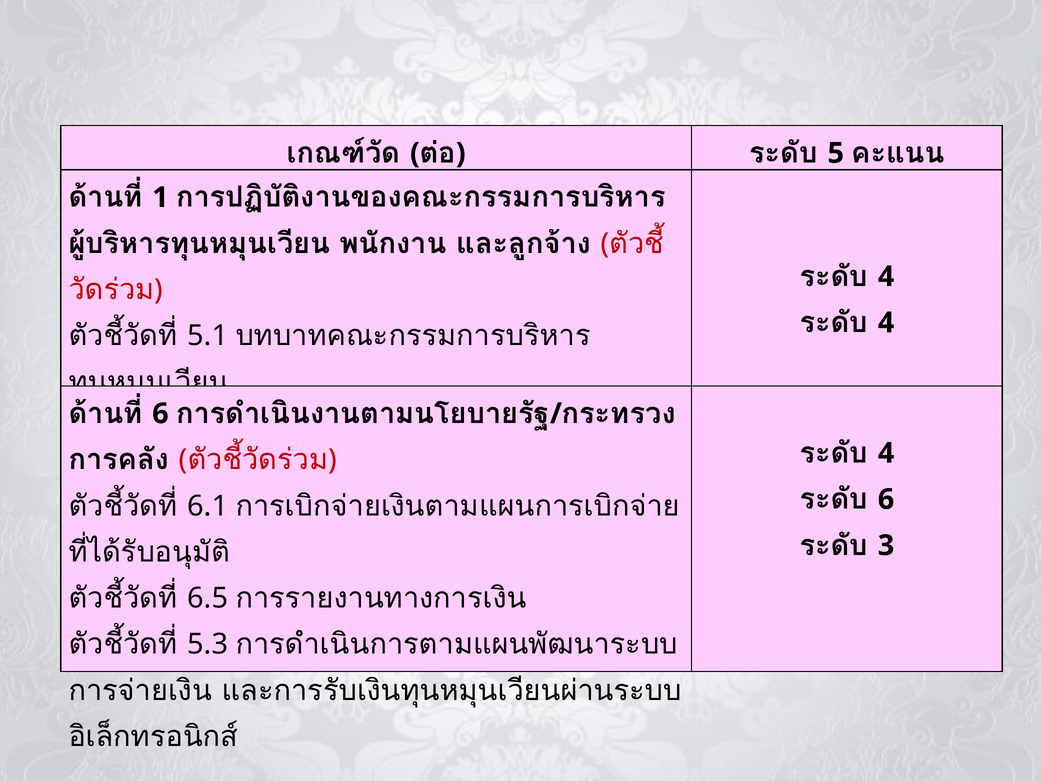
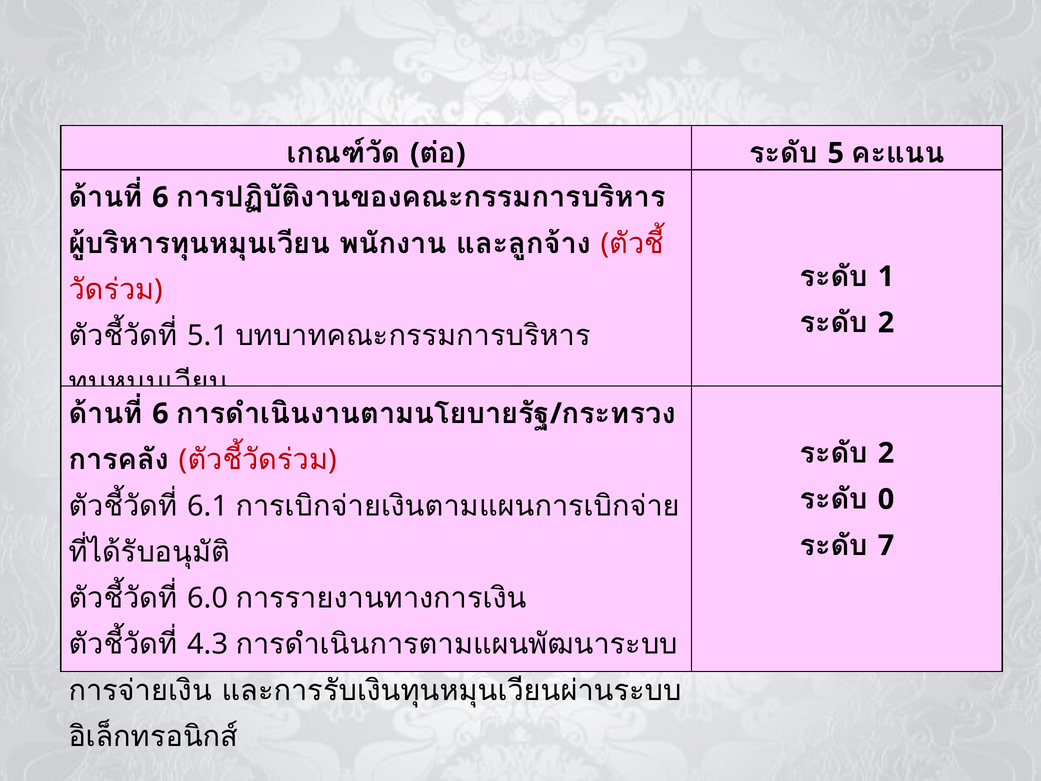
1 at (160, 197): 1 -> 6
4 at (886, 276): 4 -> 1
4 at (886, 323): 4 -> 2
4 at (886, 453): 4 -> 2
6 at (886, 499): 6 -> 0
3: 3 -> 7
6.5: 6.5 -> 6.0
5.3: 5.3 -> 4.3
